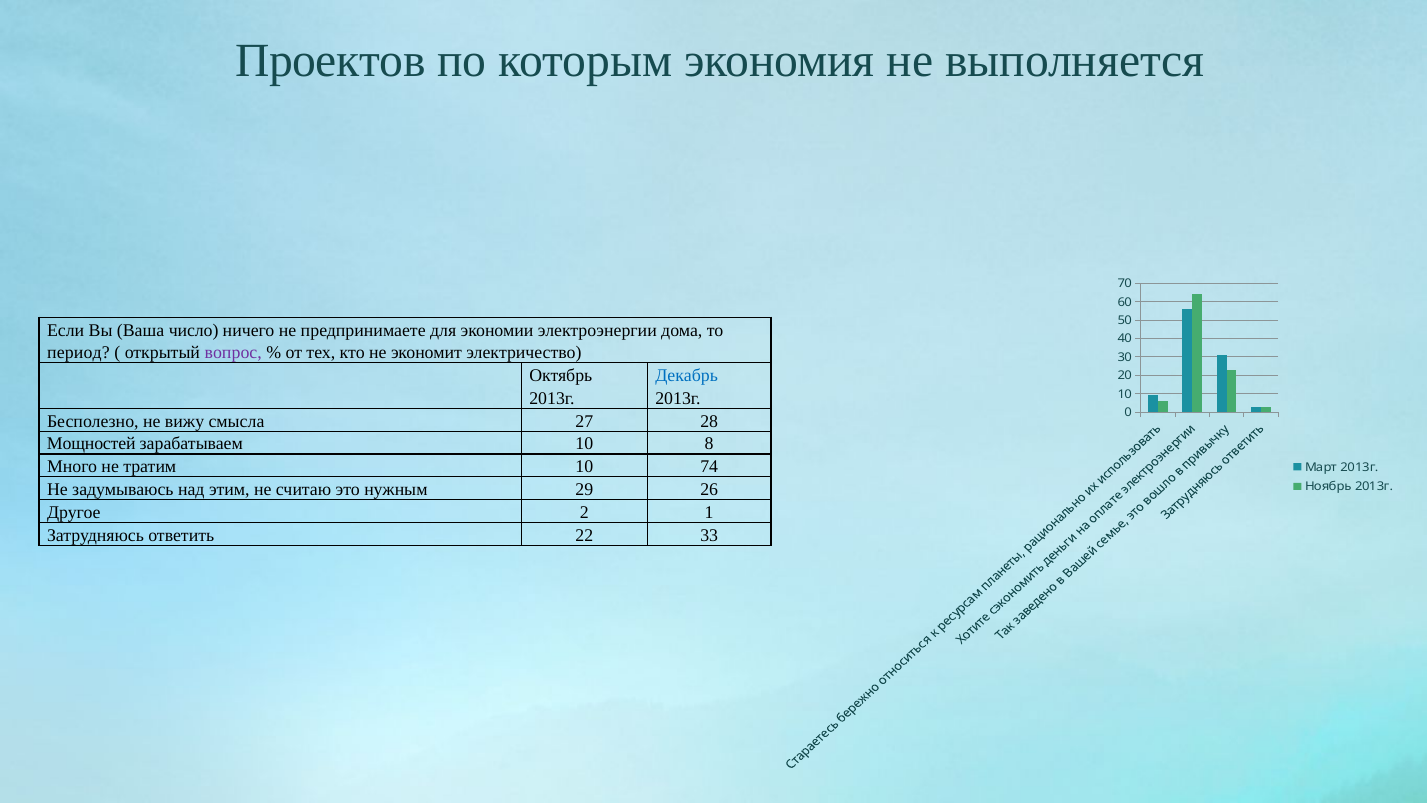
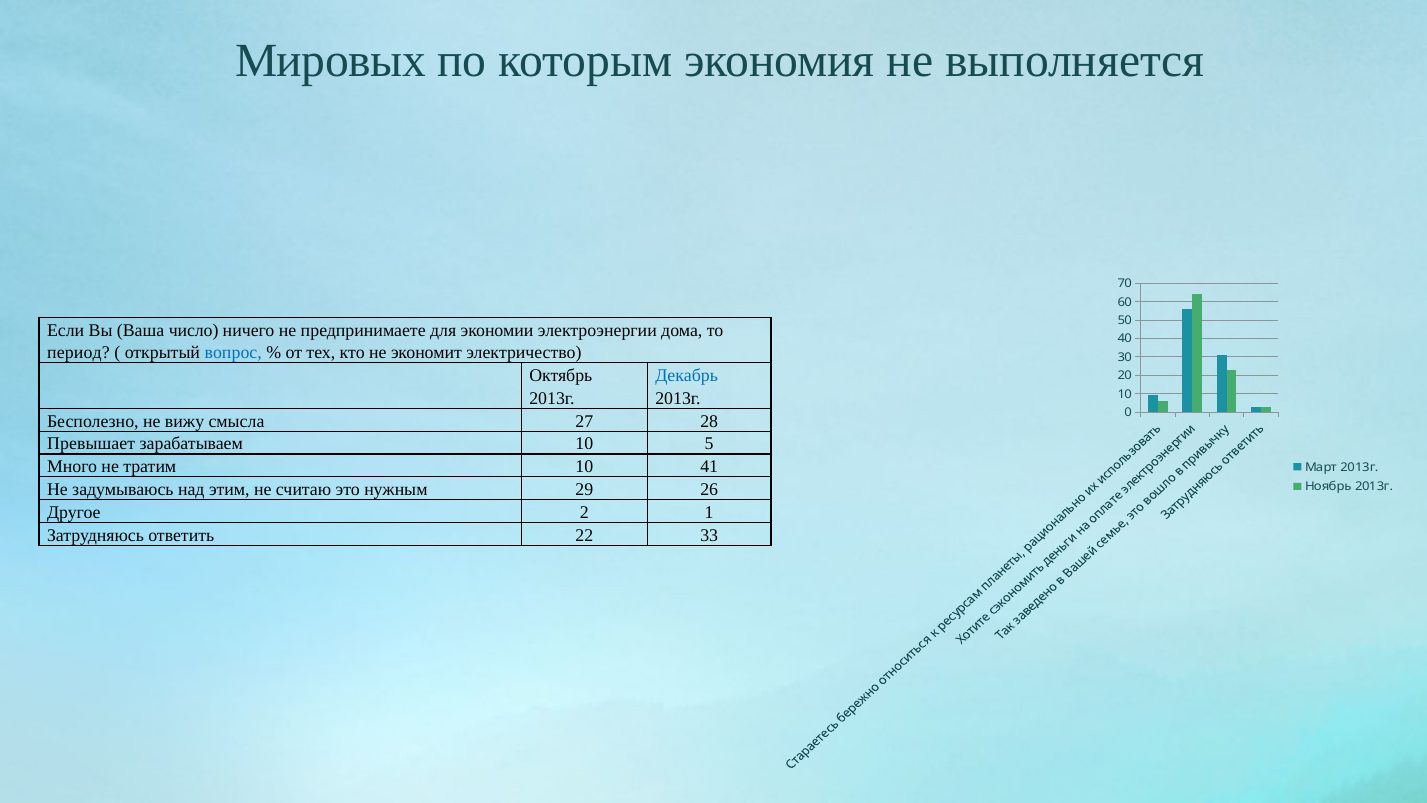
Проектов: Проектов -> Мировых
вопрос colour: purple -> blue
Мощностей: Мощностей -> Превышает
8: 8 -> 5
74: 74 -> 41
